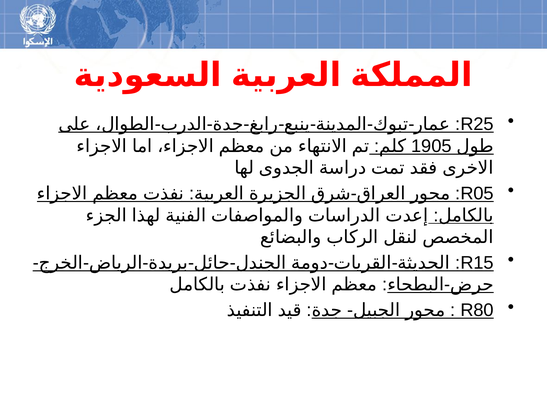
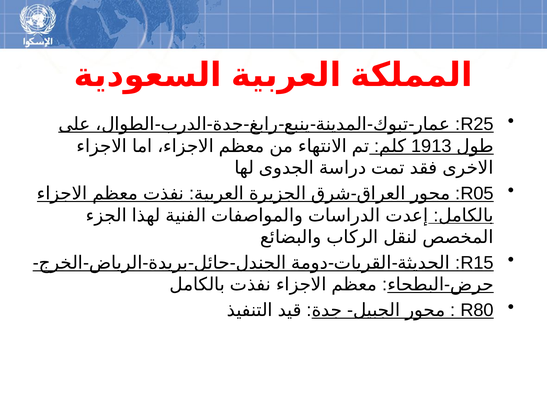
1905: 1905 -> 1913
